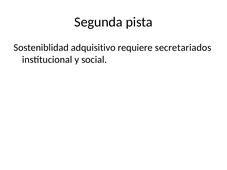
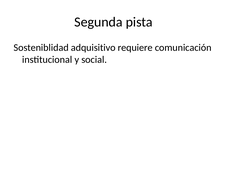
secretariados: secretariados -> comunicación
